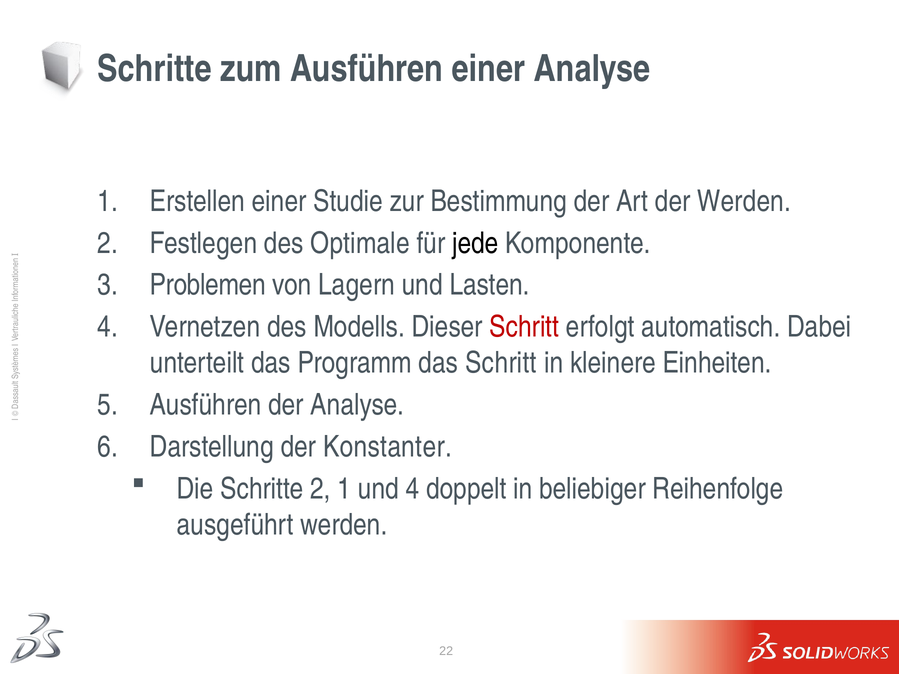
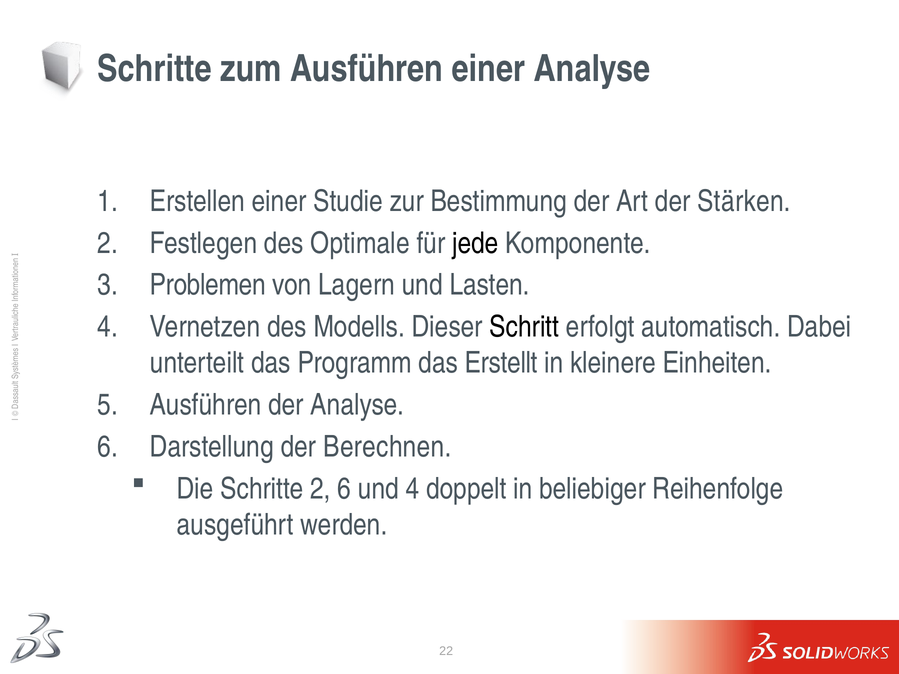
der Werden: Werden -> Stärken
Schritt at (524, 327) colour: red -> black
das Schritt: Schritt -> Erstellt
Konstanter: Konstanter -> Berechnen
2 1: 1 -> 6
